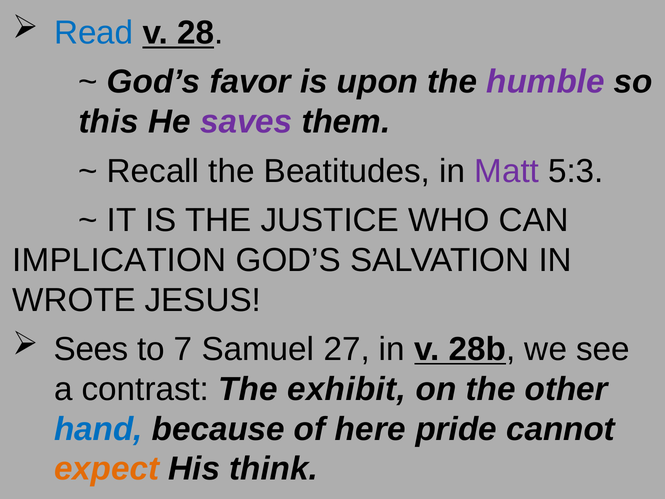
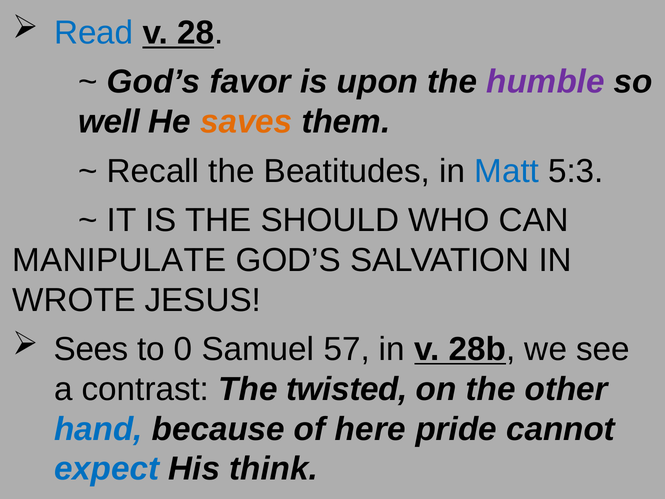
this: this -> well
saves colour: purple -> orange
Matt colour: purple -> blue
JUSTICE: JUSTICE -> SHOULD
IMPLICATION: IMPLICATION -> MANIPULATE
7: 7 -> 0
27: 27 -> 57
exhibit: exhibit -> twisted
expect colour: orange -> blue
